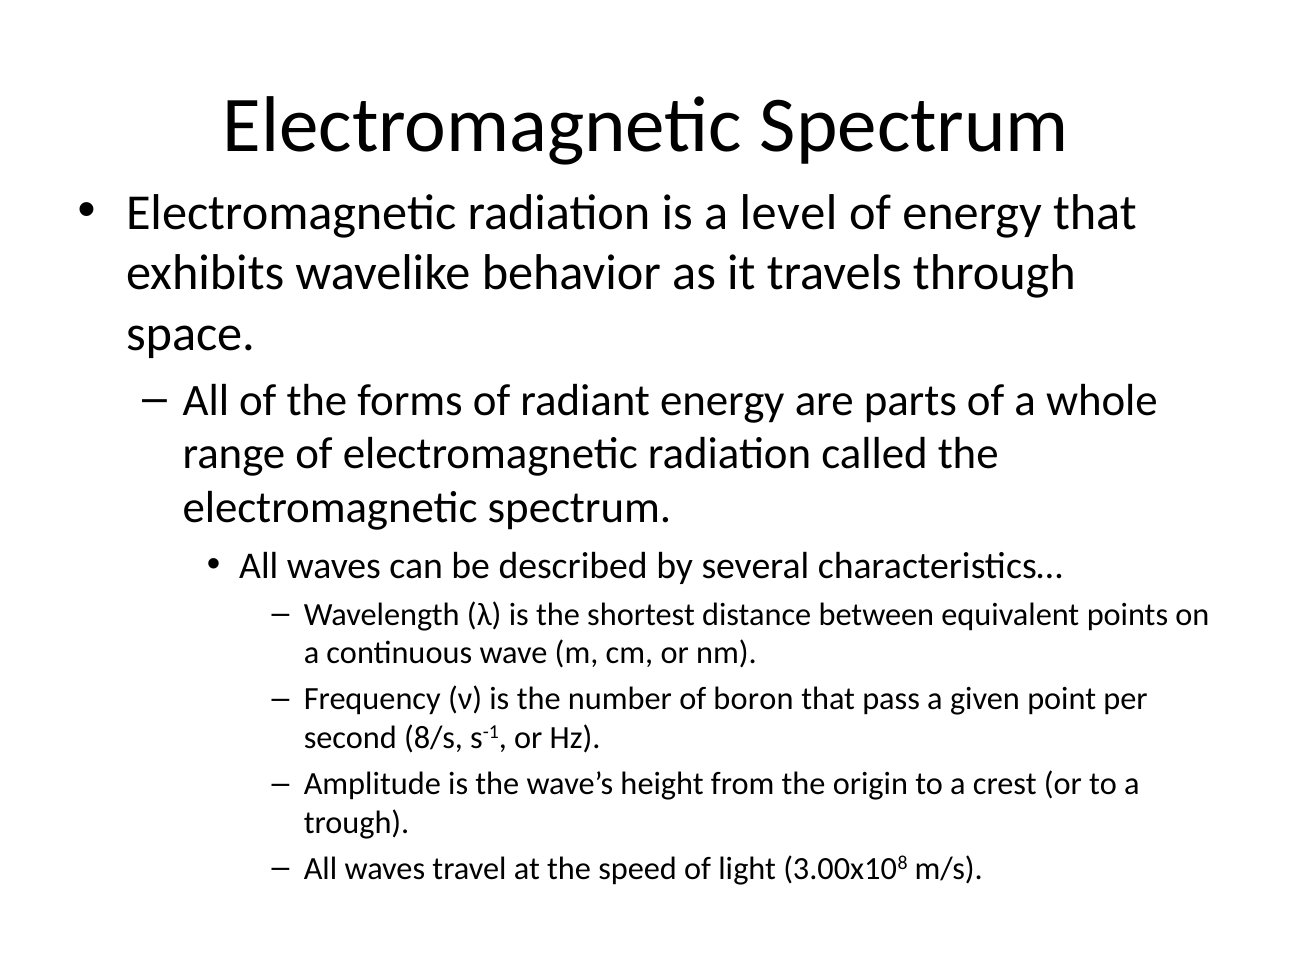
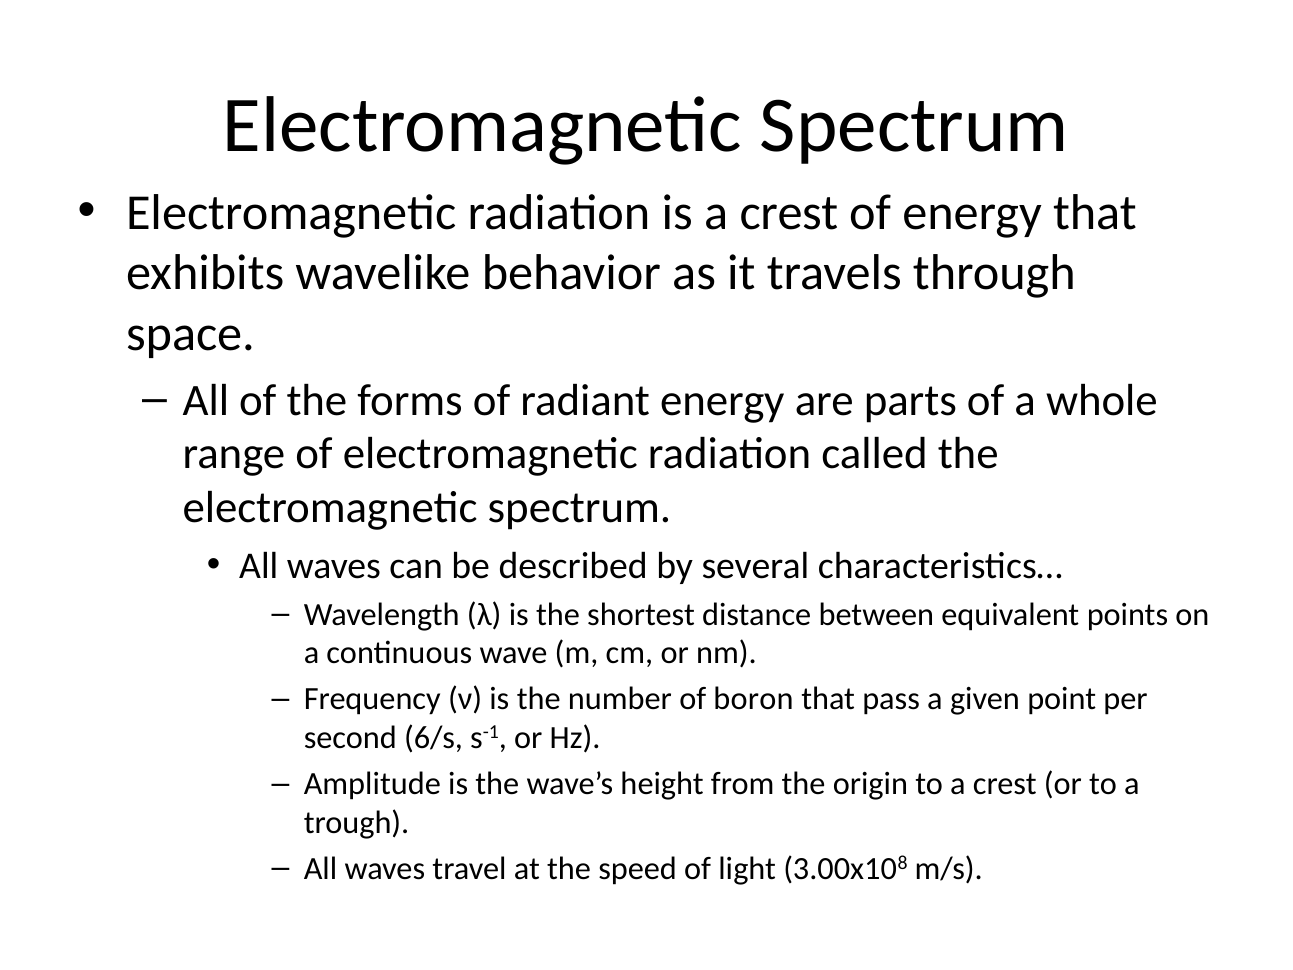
is a level: level -> crest
8/s: 8/s -> 6/s
